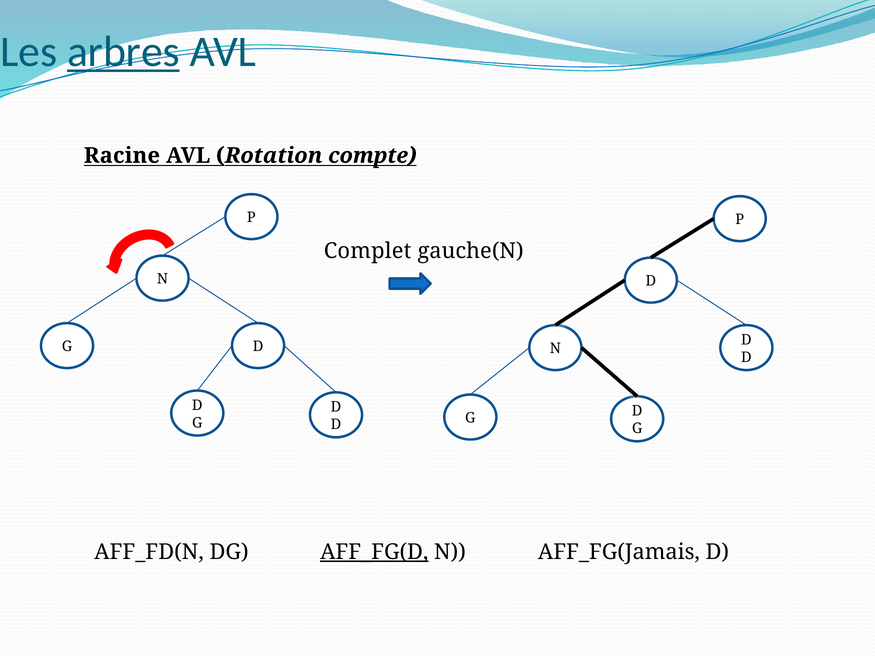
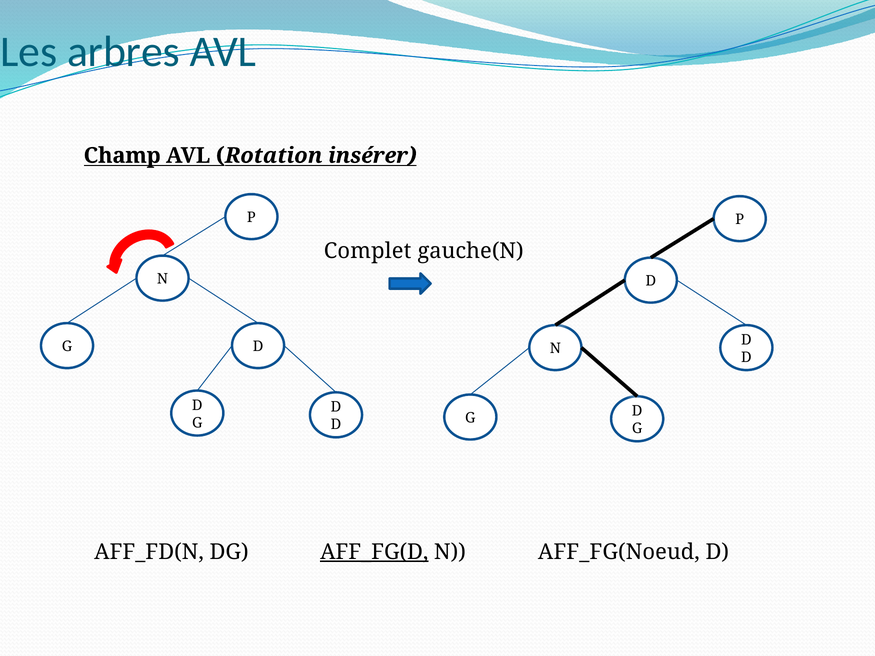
arbres underline: present -> none
Racine: Racine -> Champ
compte: compte -> insérer
AFF_FG(Jamais: AFF_FG(Jamais -> AFF_FG(Noeud
